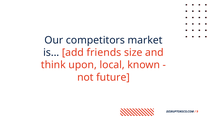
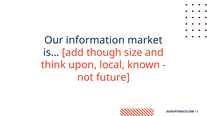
competitors: competitors -> information
friends: friends -> though
